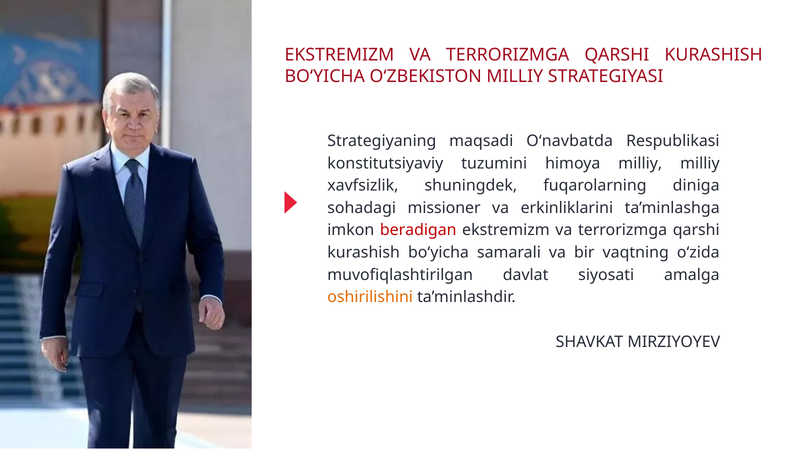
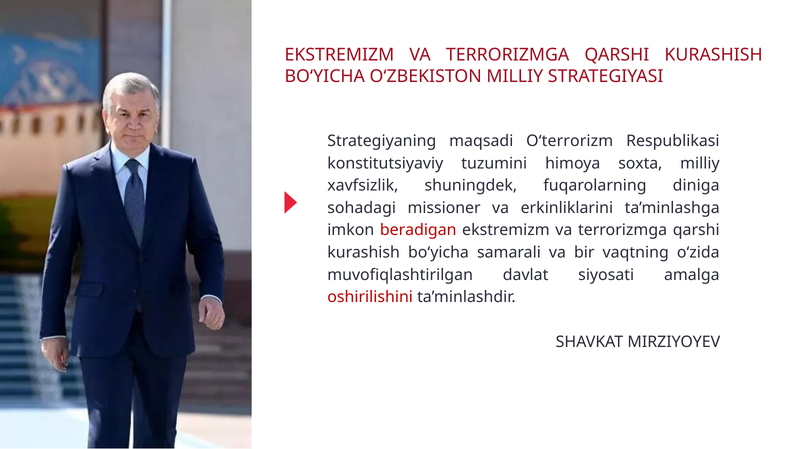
O‘navbatda: O‘navbatda -> O‘terrorizm
himoya milliy: milliy -> soxta
oshirilishini colour: orange -> red
